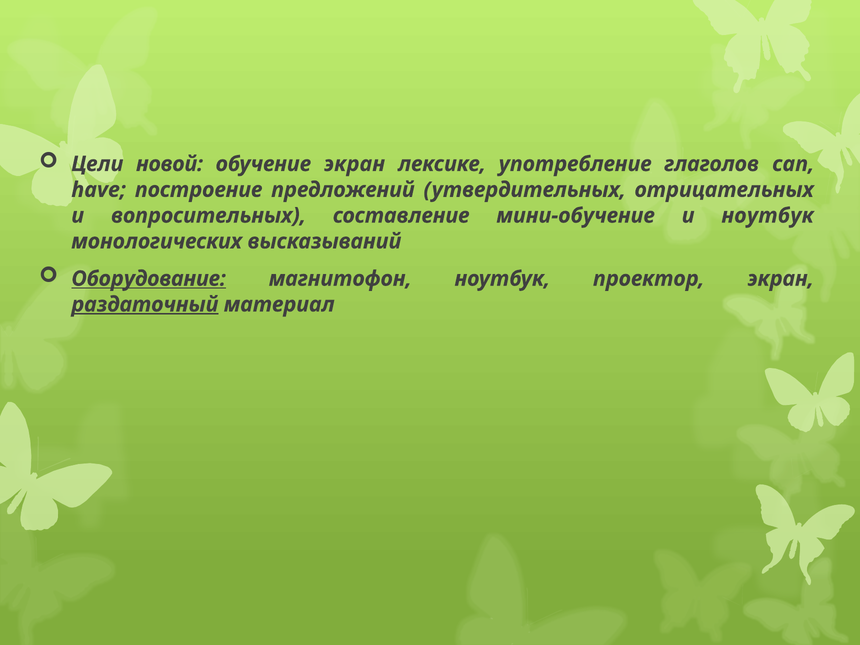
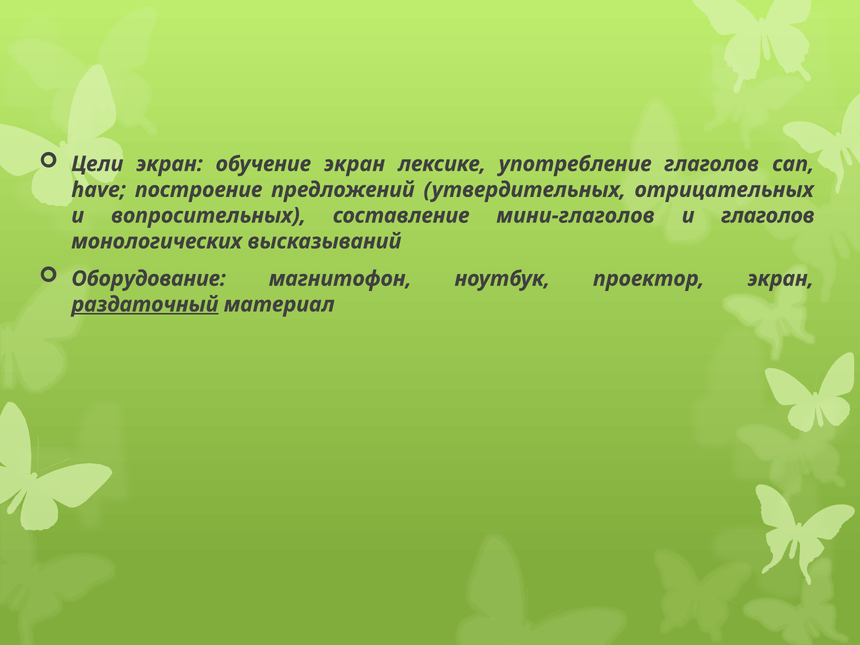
Цели новой: новой -> экран
мини-обучение: мини-обучение -> мини-глаголов
и ноутбук: ноутбук -> глаголов
Оборудование underline: present -> none
